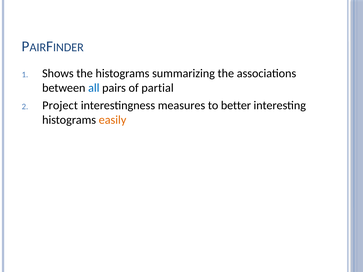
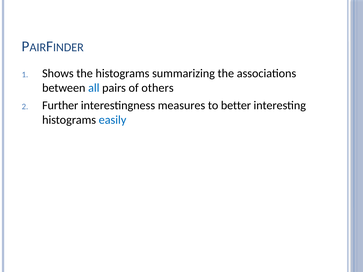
partial: partial -> others
Project: Project -> Further
easily colour: orange -> blue
